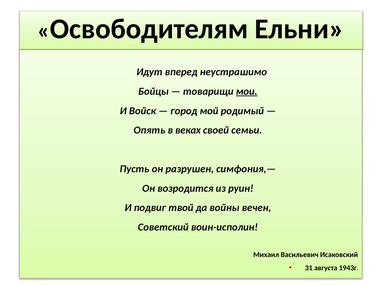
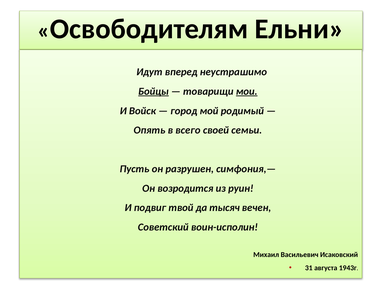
Бойцы underline: none -> present
веках: веках -> всего
войны: войны -> тысяч
